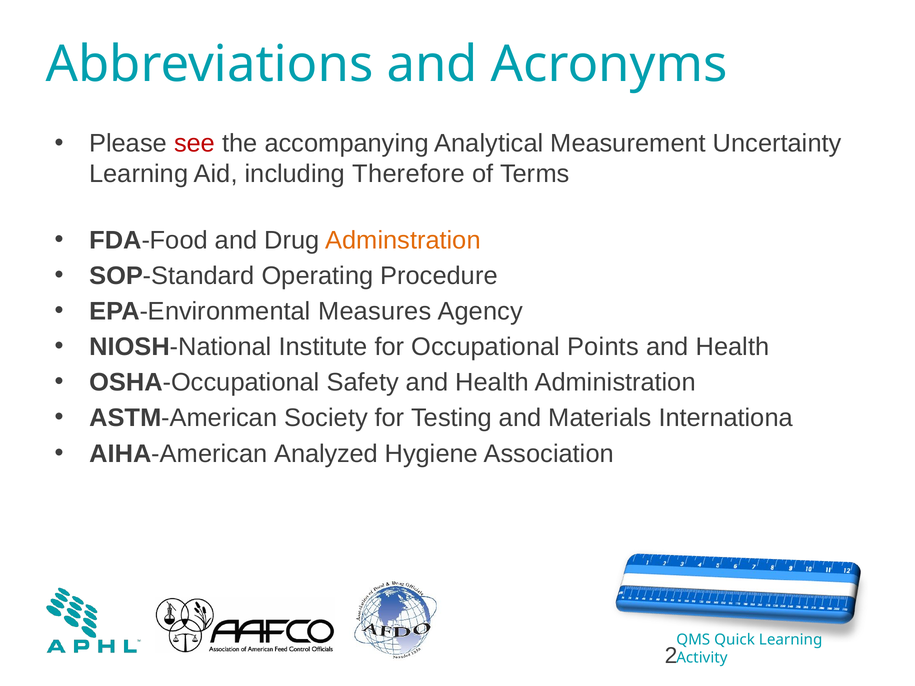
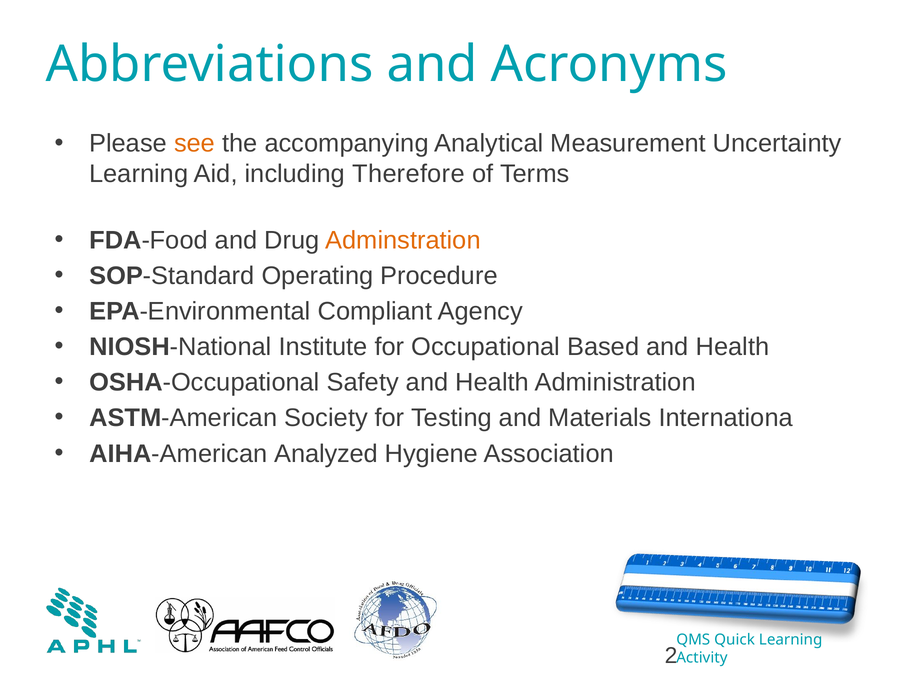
see colour: red -> orange
Measures: Measures -> Compliant
Points: Points -> Based
